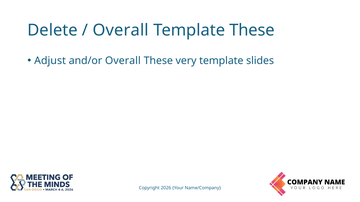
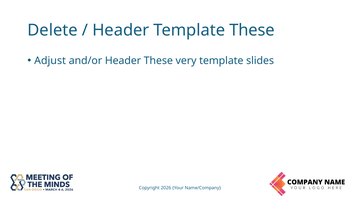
Overall at (121, 30): Overall -> Header
and/or Overall: Overall -> Header
